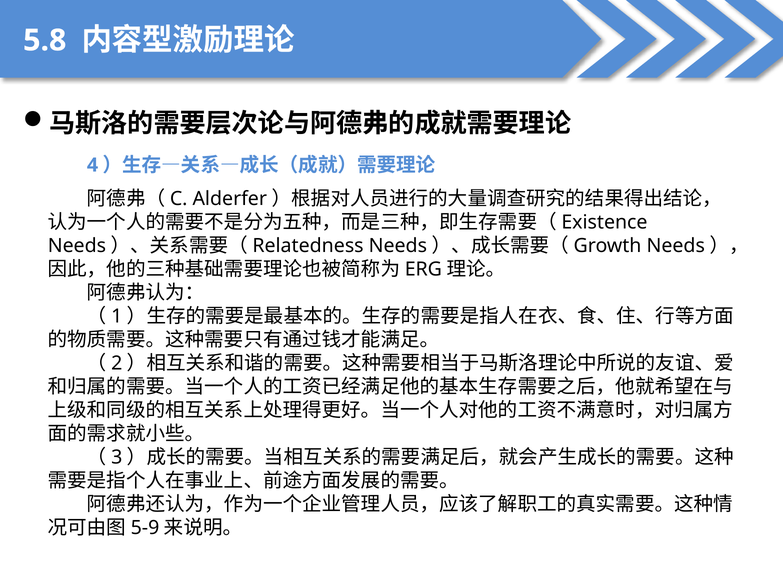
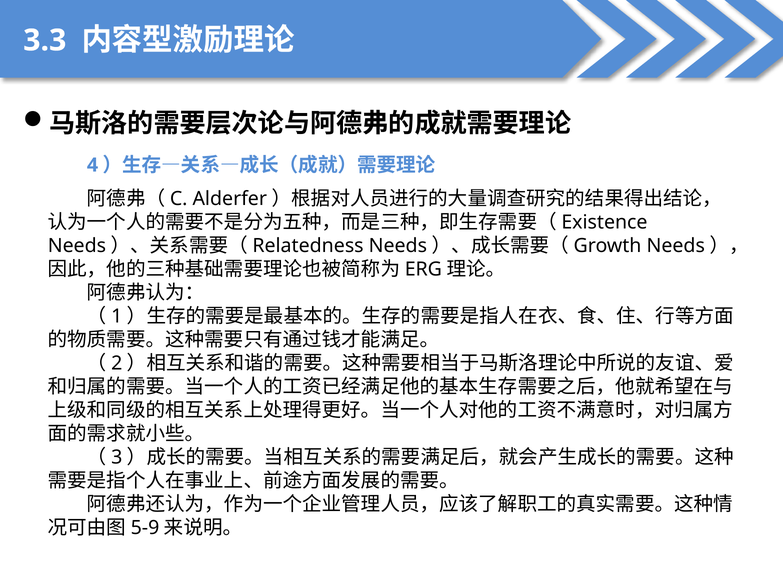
5.8: 5.8 -> 3.3
